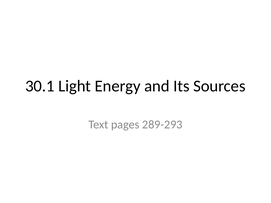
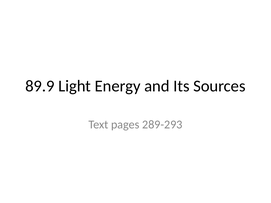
30.1: 30.1 -> 89.9
